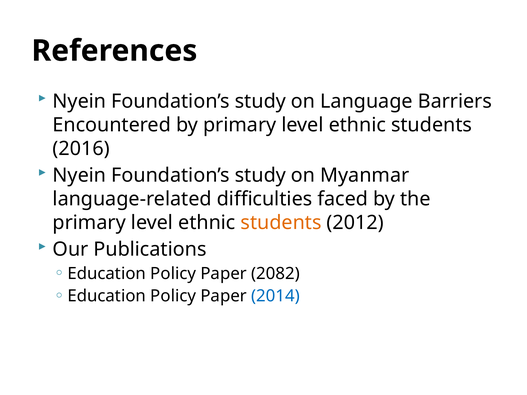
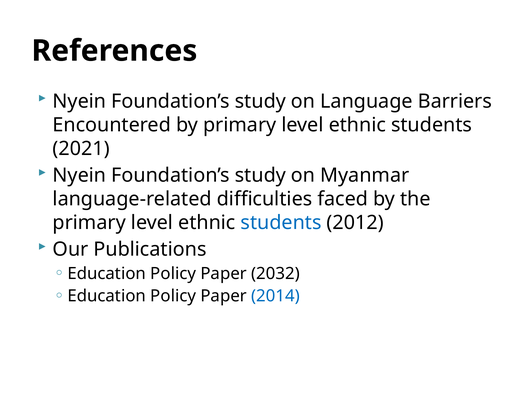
2016: 2016 -> 2021
students at (281, 223) colour: orange -> blue
2082: 2082 -> 2032
